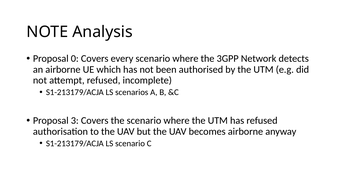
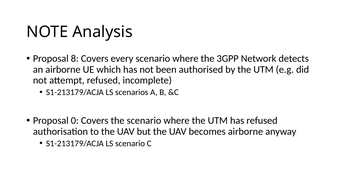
0: 0 -> 8
3: 3 -> 0
